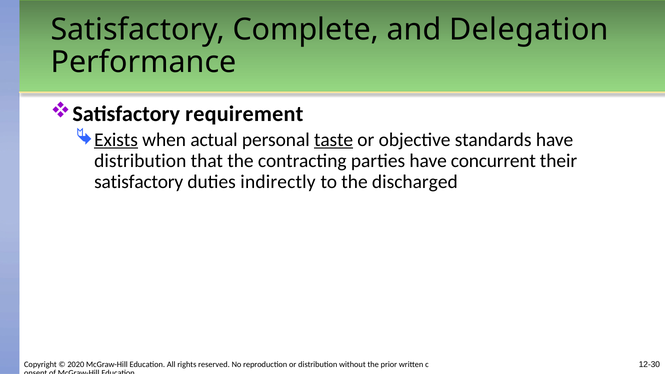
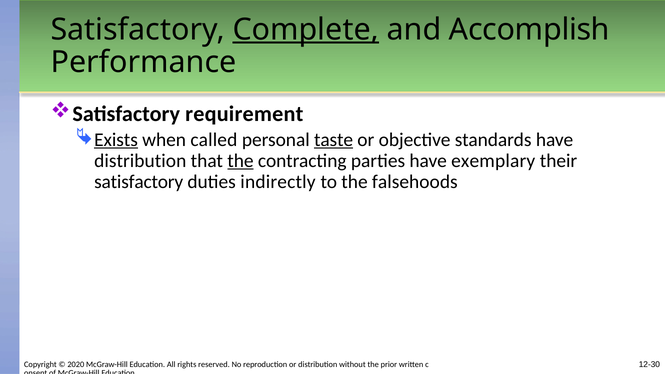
Complete underline: none -> present
Delegation: Delegation -> Accomplish
actual: actual -> called
the at (240, 161) underline: none -> present
concurrent: concurrent -> exemplary
discharged: discharged -> falsehoods
